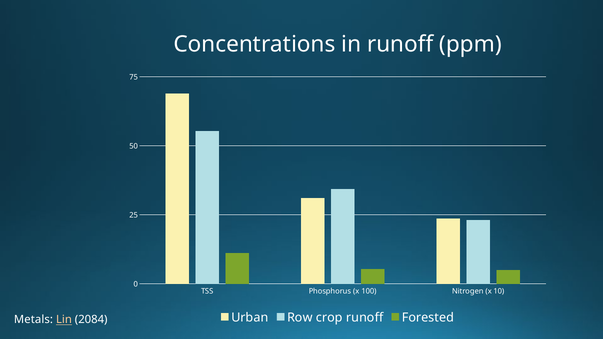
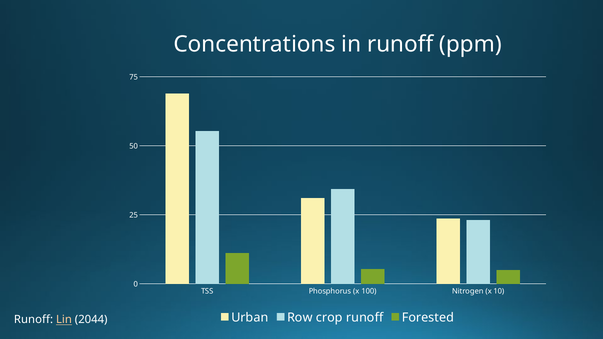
Metals at (33, 320): Metals -> Runoff
2084: 2084 -> 2044
